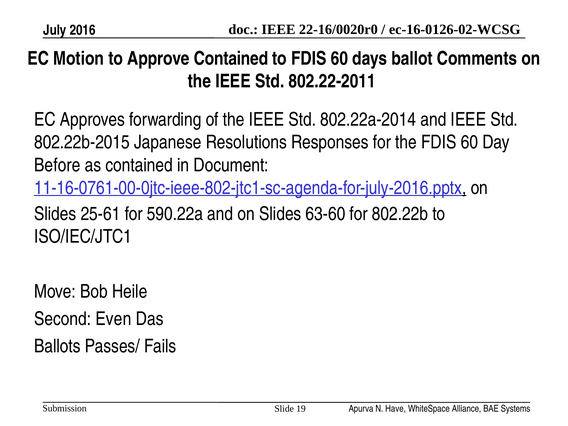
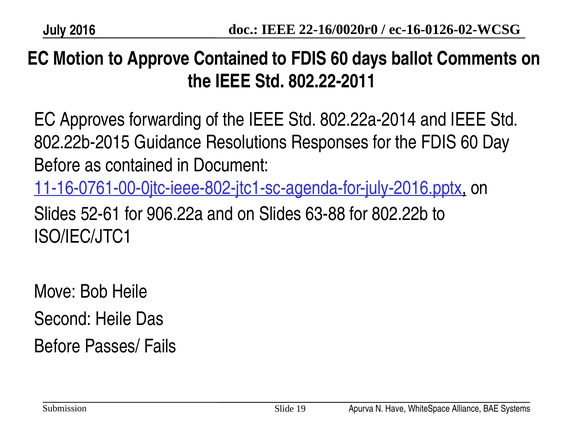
Japanese: Japanese -> Guidance
25-61: 25-61 -> 52-61
590.22a: 590.22a -> 906.22a
63-60: 63-60 -> 63-88
Second Even: Even -> Heile
Ballots at (57, 346): Ballots -> Before
